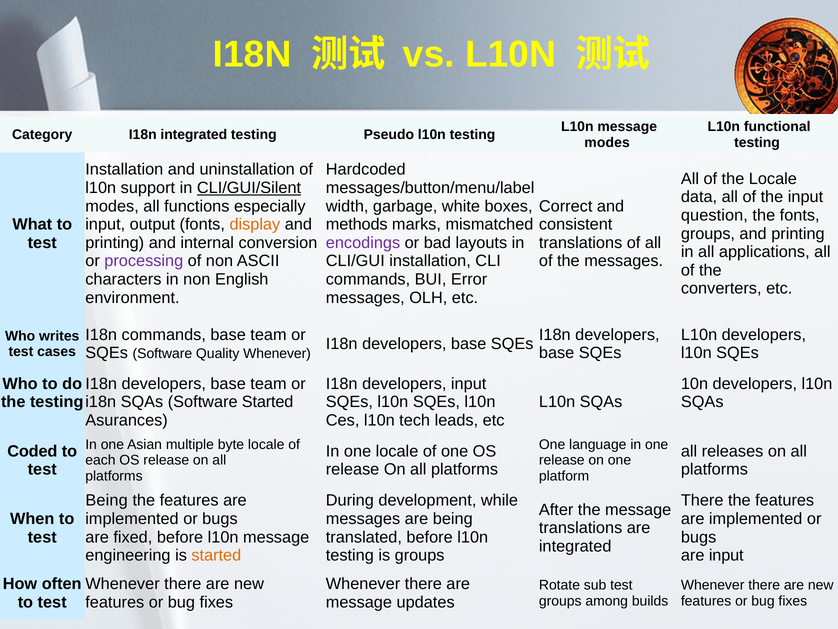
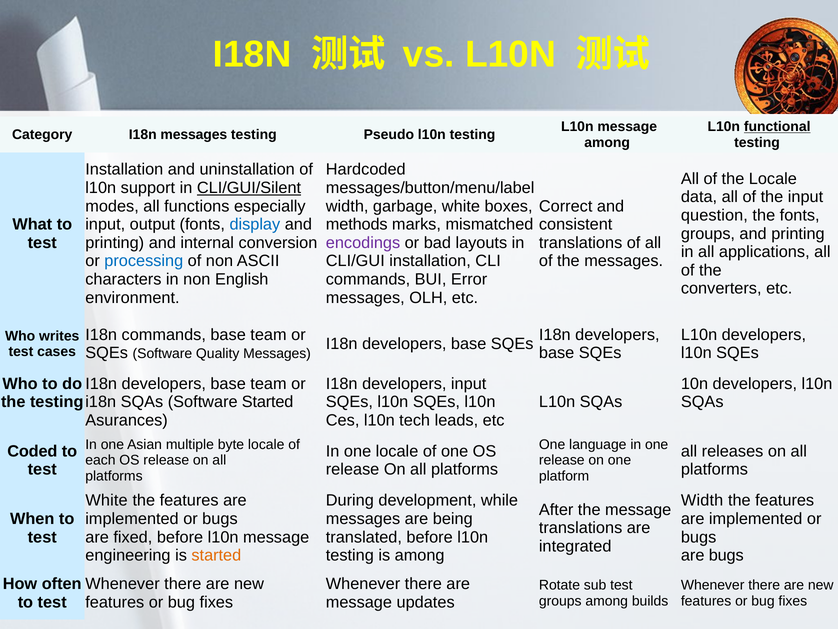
functional underline: none -> present
I18n integrated: integrated -> messages
modes at (607, 142): modes -> among
display colour: orange -> blue
processing colour: purple -> blue
Quality Whenever: Whenever -> Messages
Being at (107, 500): Being -> White
There at (702, 500): There -> Width
is groups: groups -> among
are input: input -> bugs
